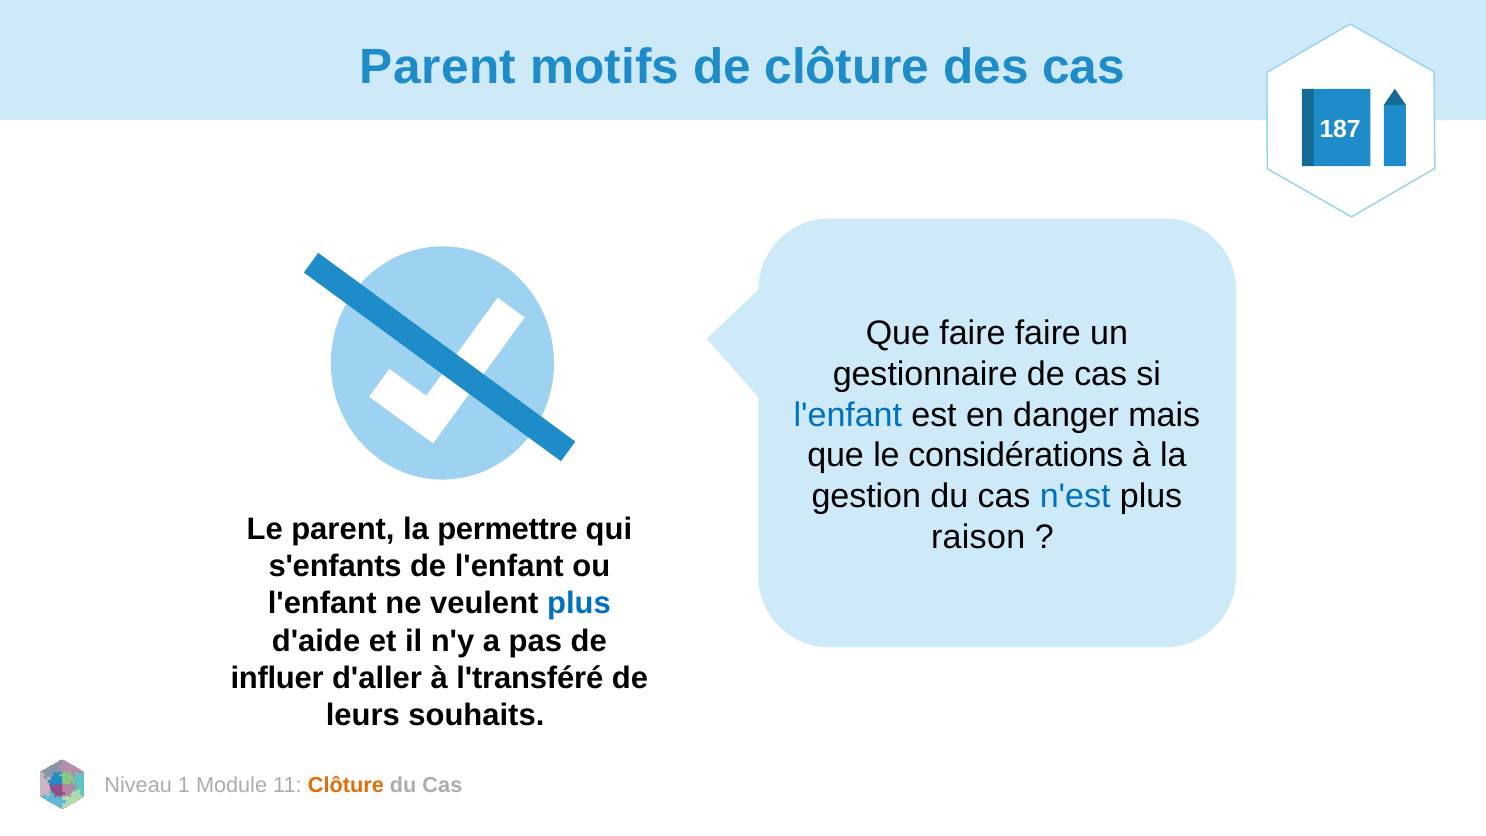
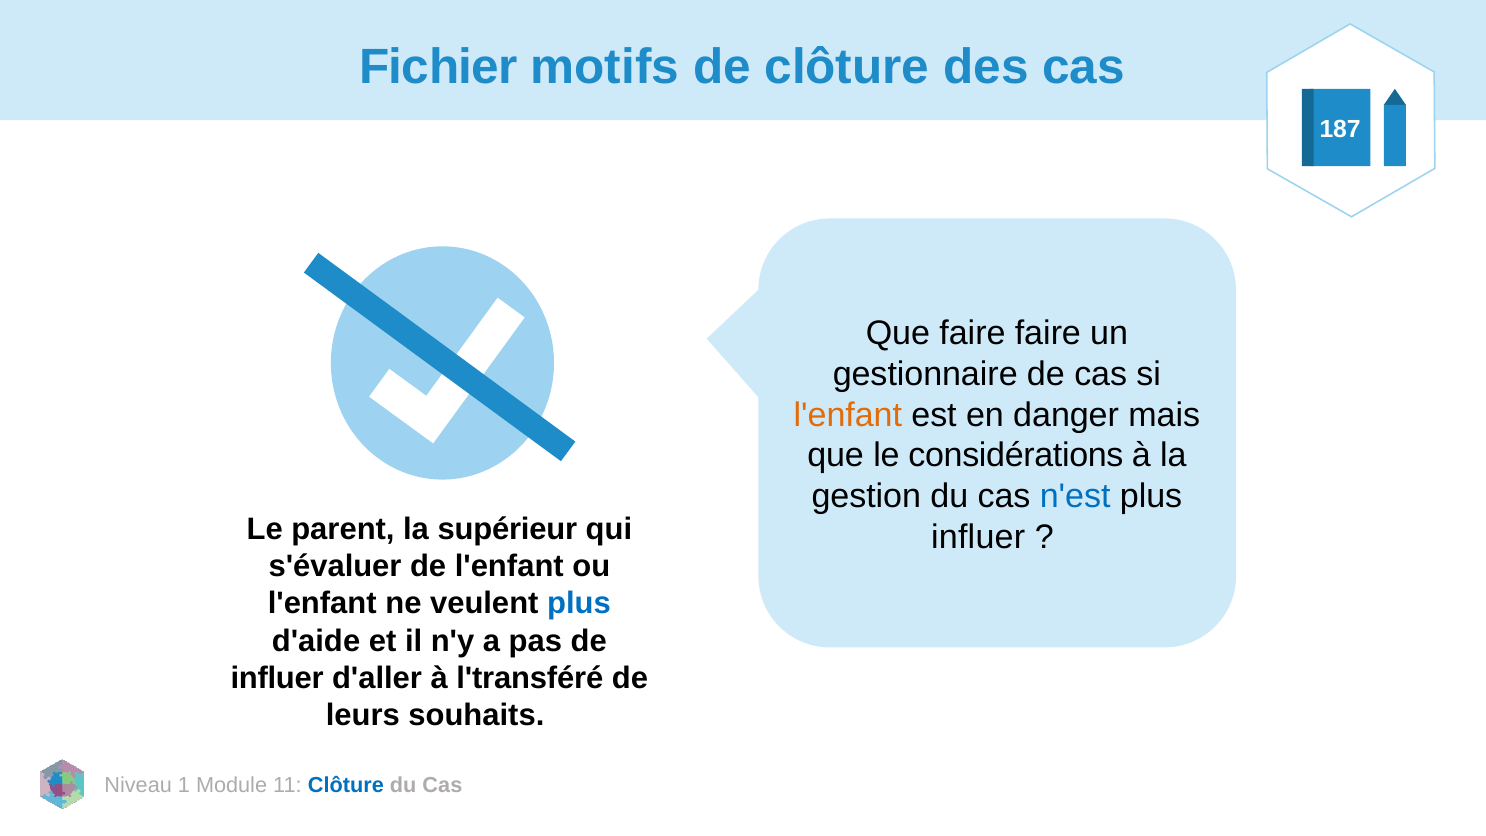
Parent at (438, 67): Parent -> Fichier
l'enfant at (848, 415) colour: blue -> orange
permettre: permettre -> supérieur
raison at (978, 537): raison -> influer
s'enfants: s'enfants -> s'évaluer
Clôture at (346, 785) colour: orange -> blue
